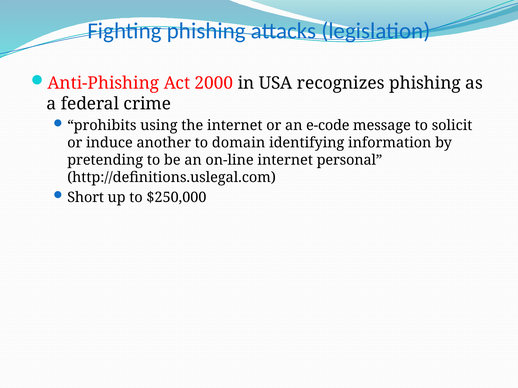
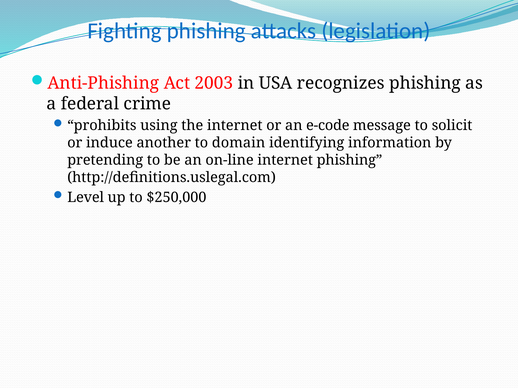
2000: 2000 -> 2003
internet personal: personal -> phishing
Short: Short -> Level
